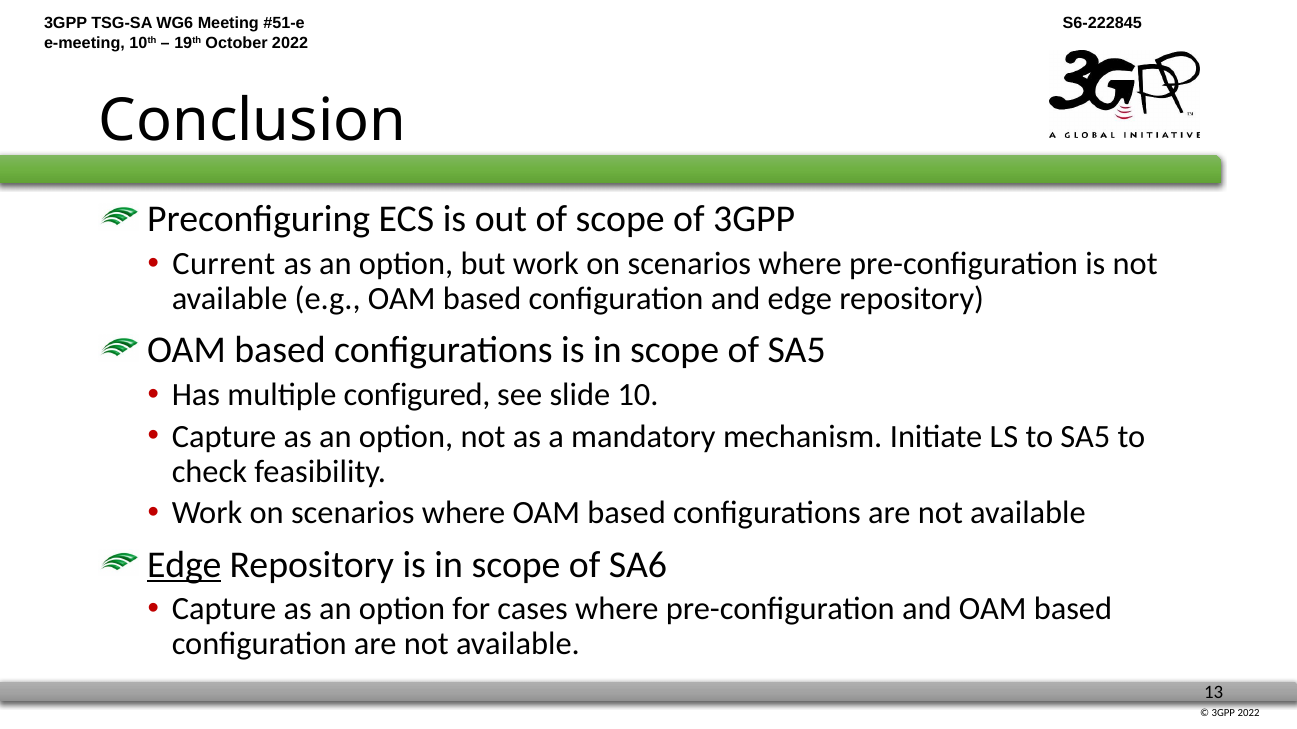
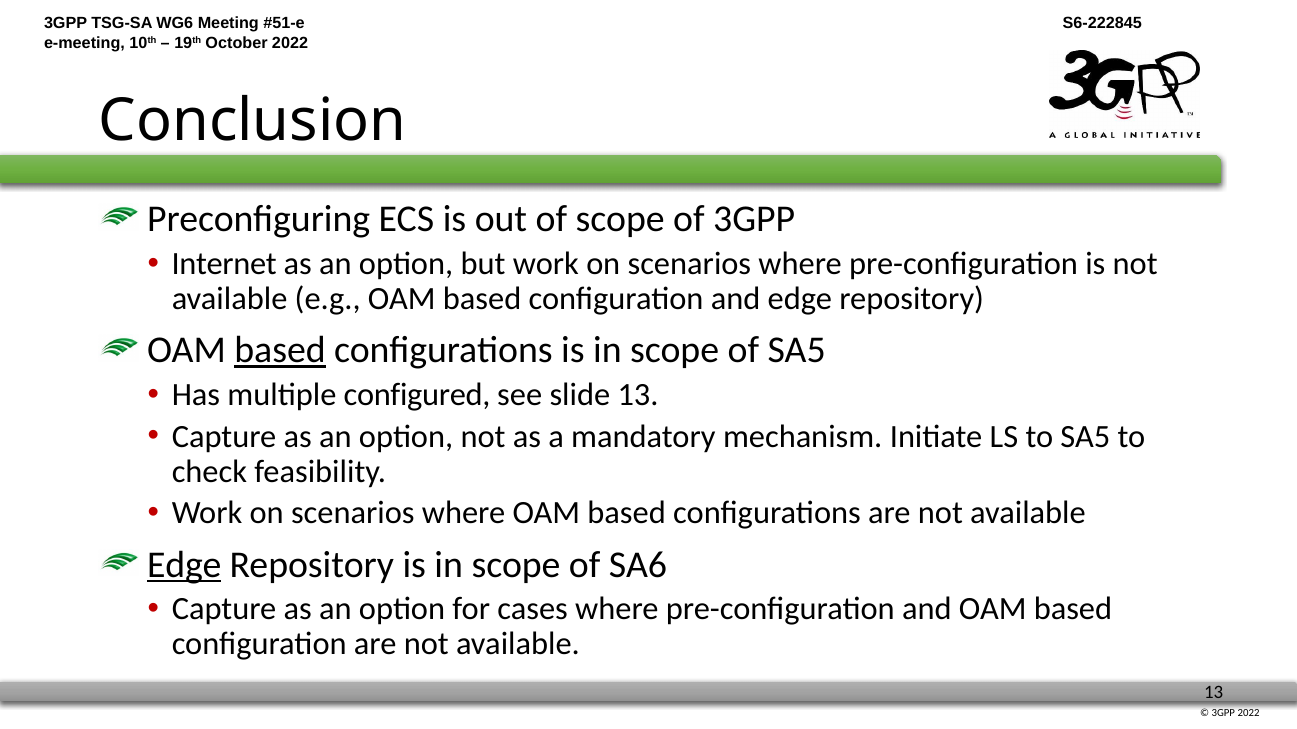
Current: Current -> Internet
based at (280, 350) underline: none -> present
slide 10: 10 -> 13
